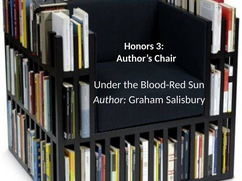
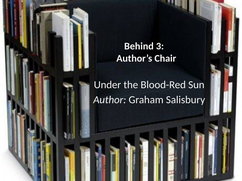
Honors: Honors -> Behind
